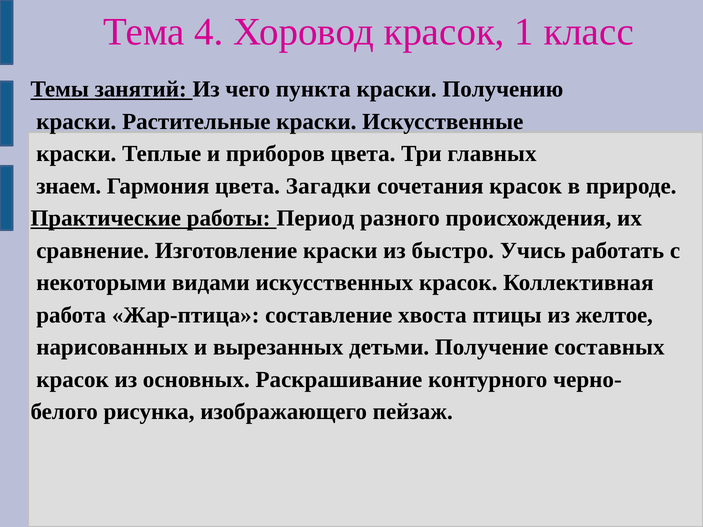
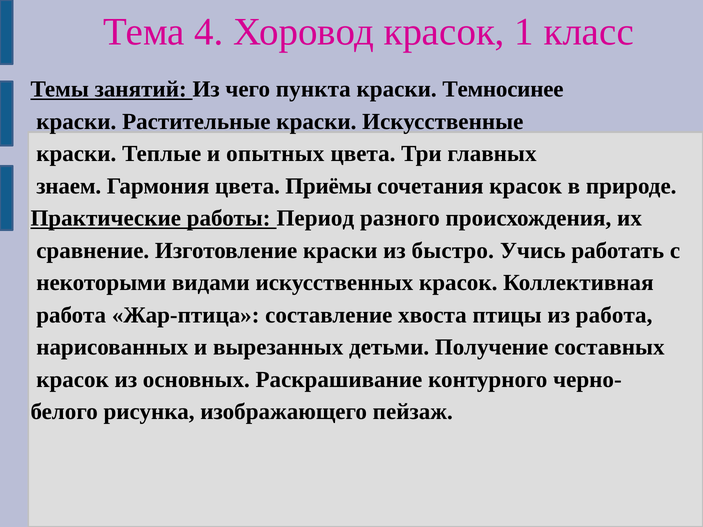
Получению: Получению -> Темносинее
приборов: приборов -> опытных
Загадки: Загадки -> Приёмы
из желтое: желтое -> работа
